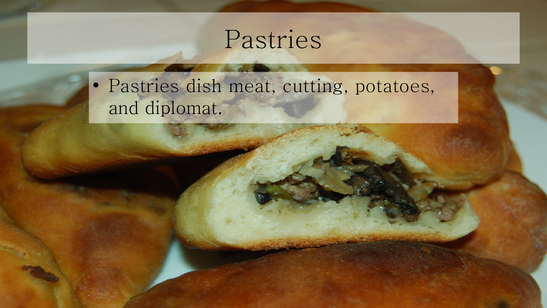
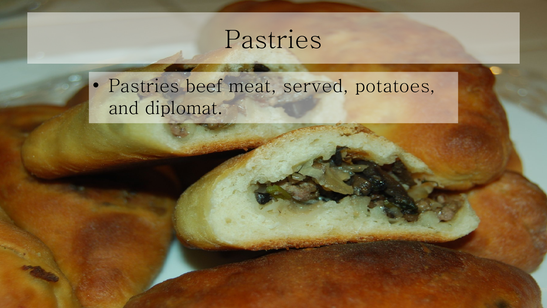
dish: dish -> beef
cutting: cutting -> served
